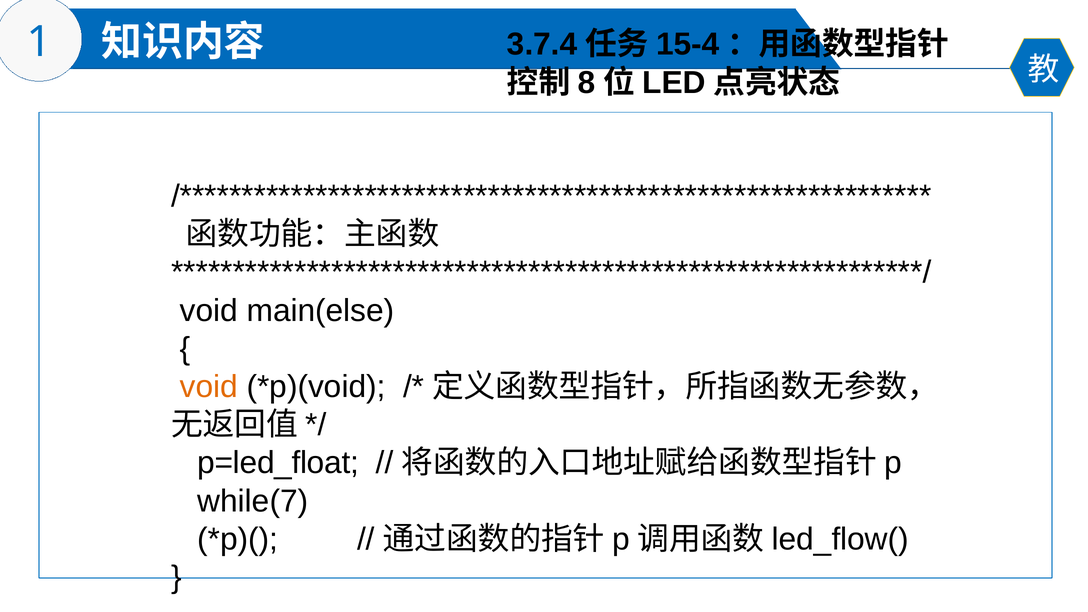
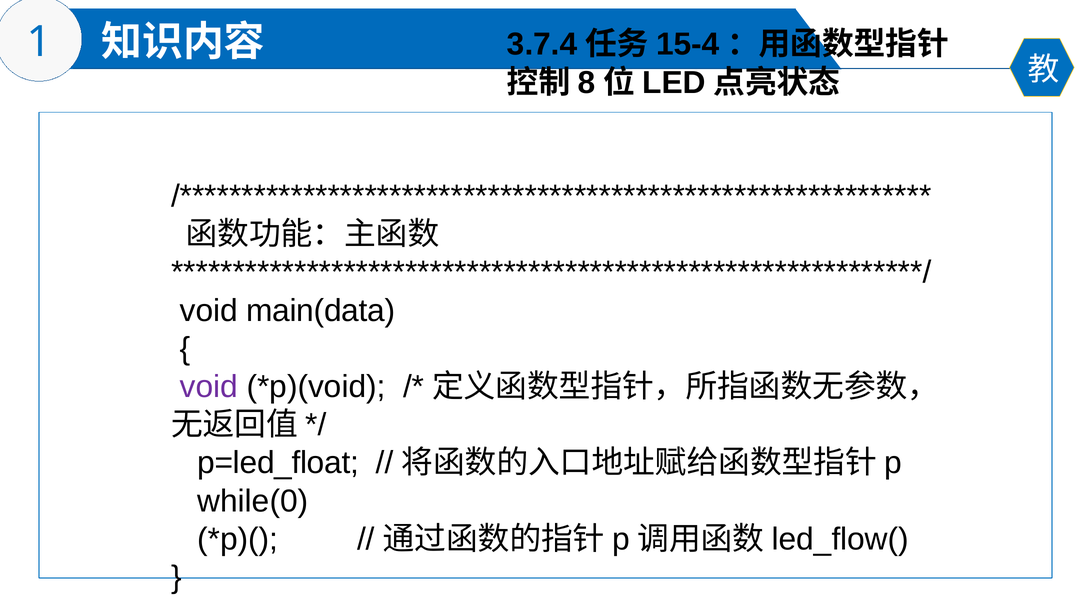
main(else: main(else -> main(data
void at (209, 387) colour: orange -> purple
while(7: while(7 -> while(0
